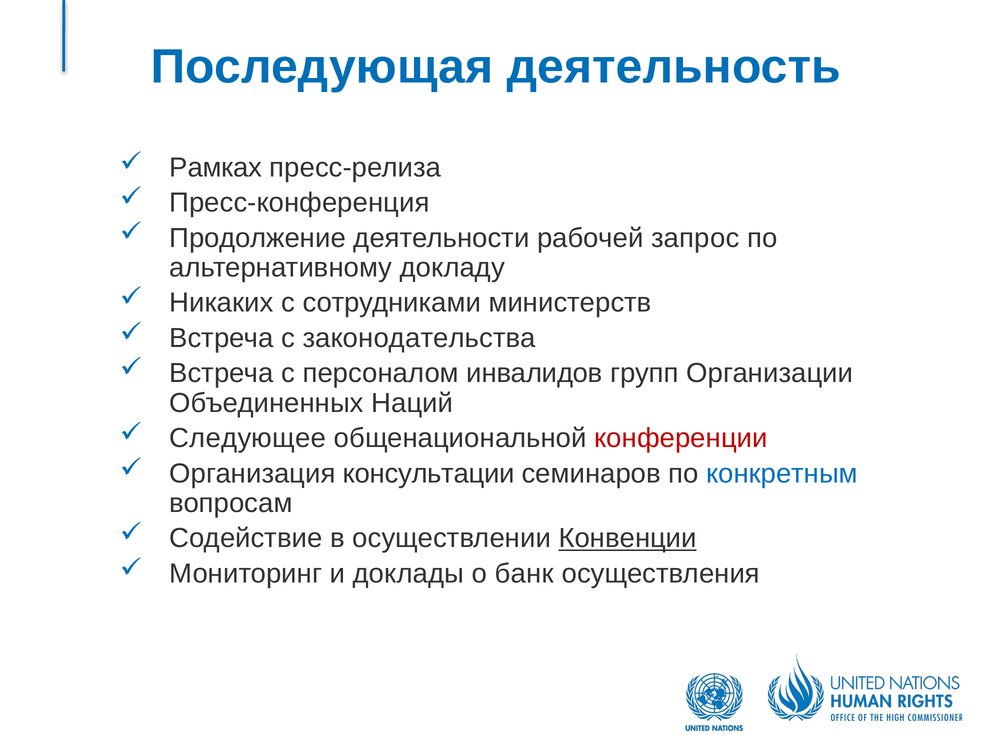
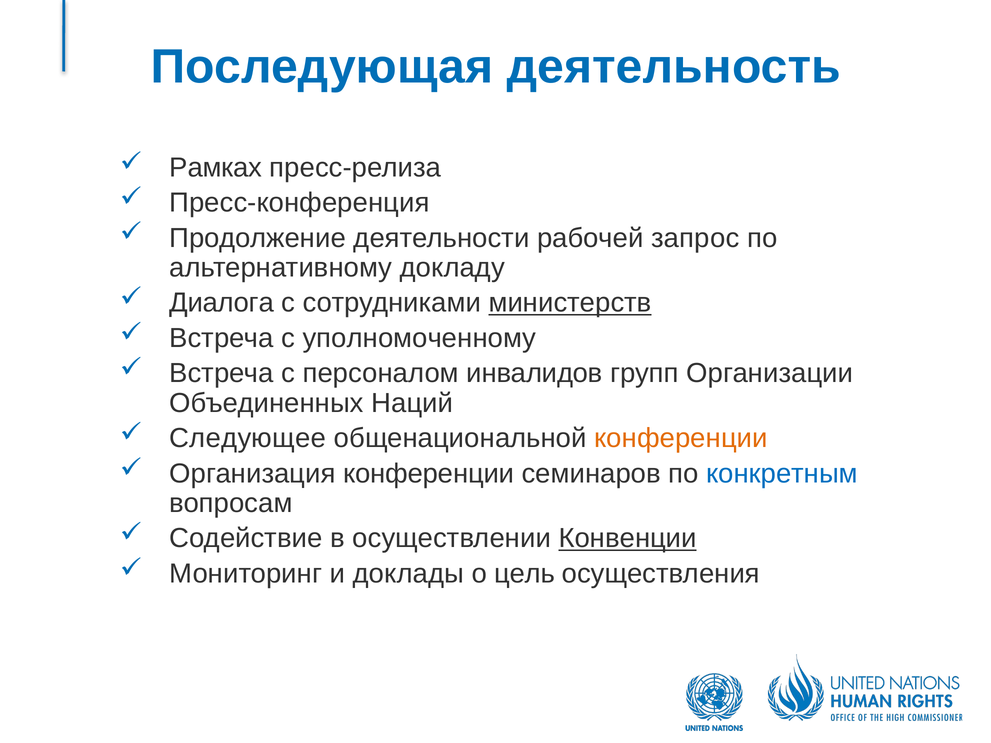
Никаких: Никаких -> Диалога
министерств underline: none -> present
законодательства: законодательства -> уполномоченному
конференции at (681, 438) colour: red -> orange
Организация консультации: консультации -> конференции
банк: банк -> цель
